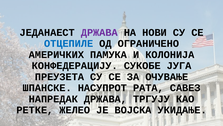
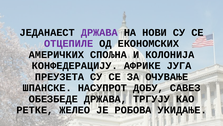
ОТЦЕПИЛЕ colour: blue -> purple
ОГРАНИЧЕНО: ОГРАНИЧЕНО -> ЕКОНОМСКИХ
ПАМУКА: ПАМУКА -> СПОЉНА
СУКОБЕ: СУКОБЕ -> АФРИКЕ
РАТА: РАТА -> ДОБУ
НАПРЕДАК: НАПРЕДАК -> ОБЕЗБЕДЕ
ВОЈСКА: ВОЈСКА -> РОБОВА
